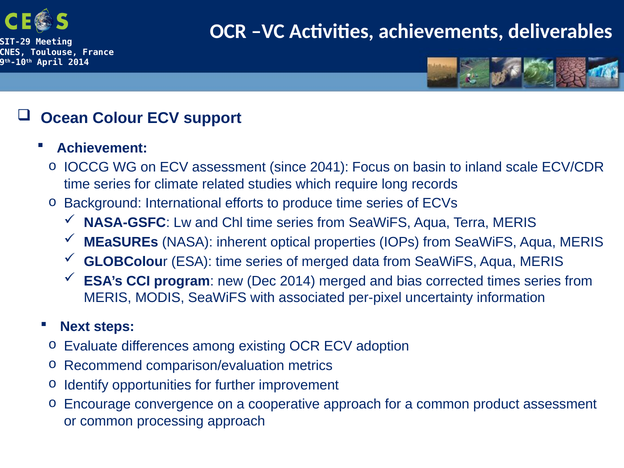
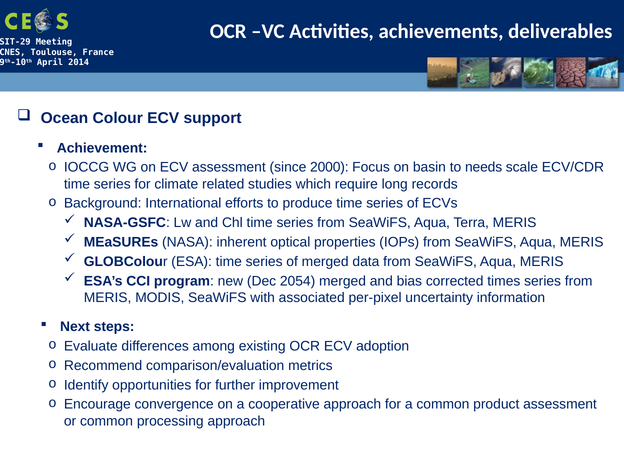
2041: 2041 -> 2000
inland: inland -> needs
Dec 2014: 2014 -> 2054
